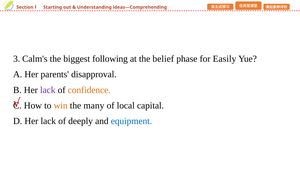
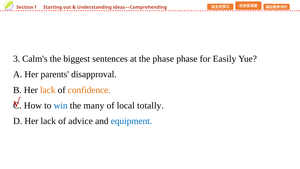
following: following -> sentences
the belief: belief -> phase
lack at (48, 90) colour: purple -> orange
win colour: orange -> blue
capital: capital -> totally
deeply: deeply -> advice
